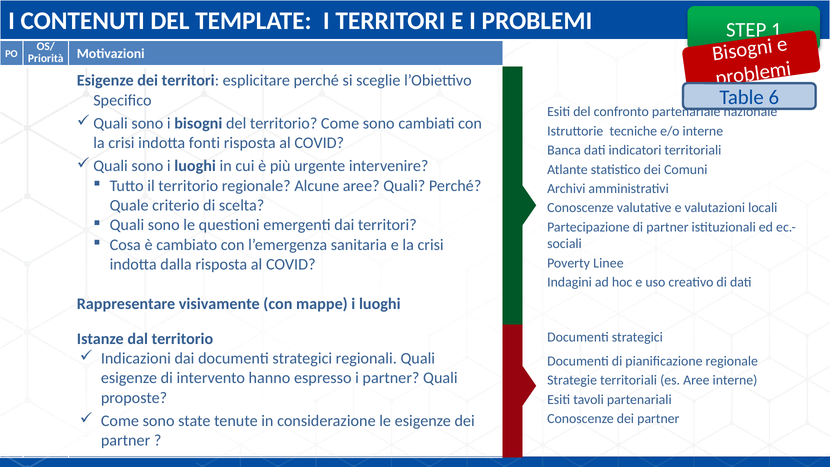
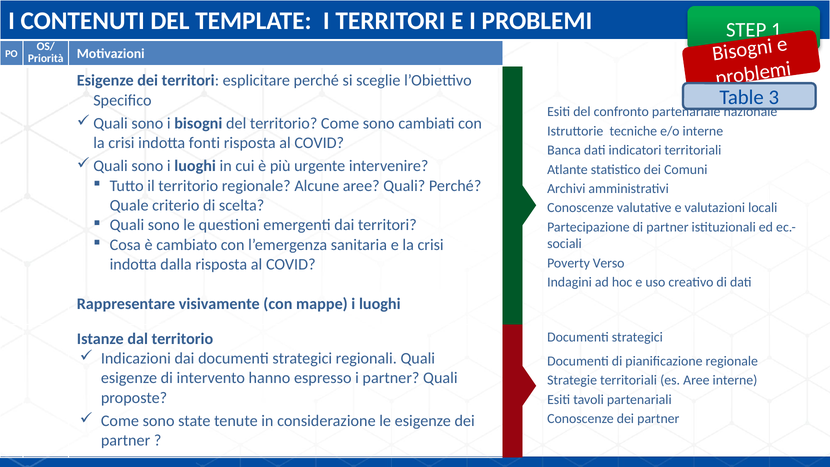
6: 6 -> 3
Linee: Linee -> Verso
